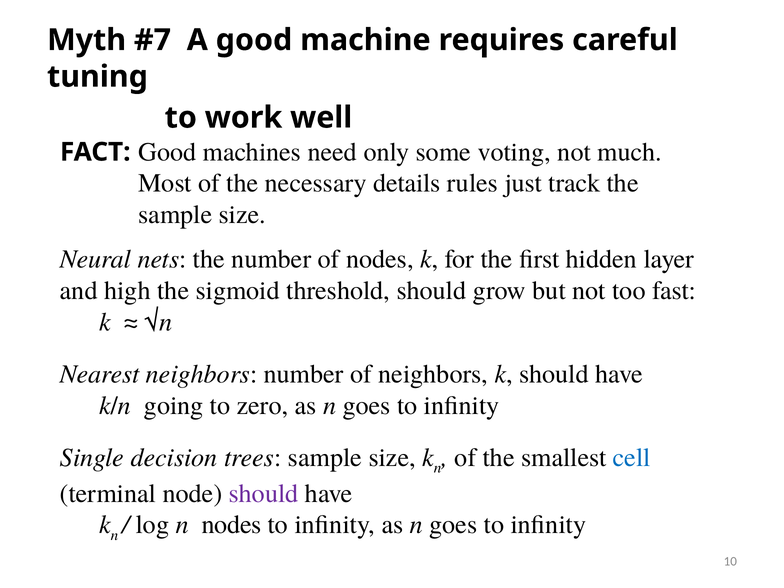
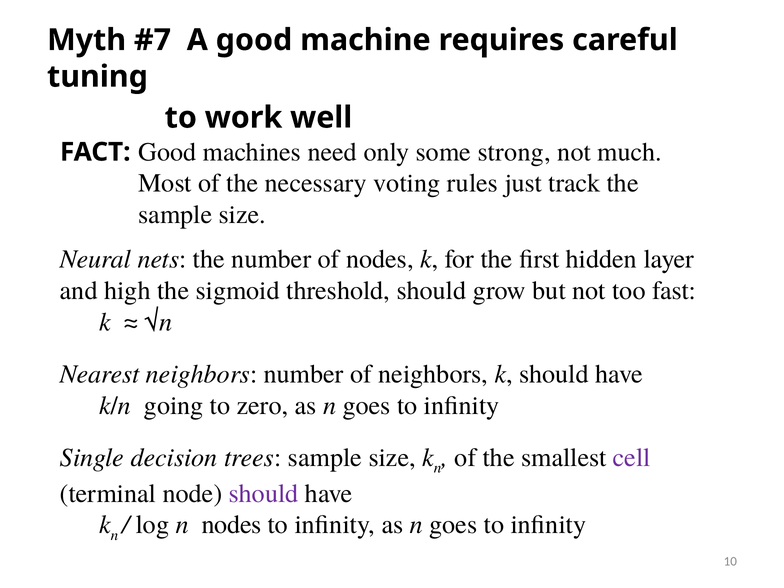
voting: voting -> strong
details: details -> voting
cell colour: blue -> purple
